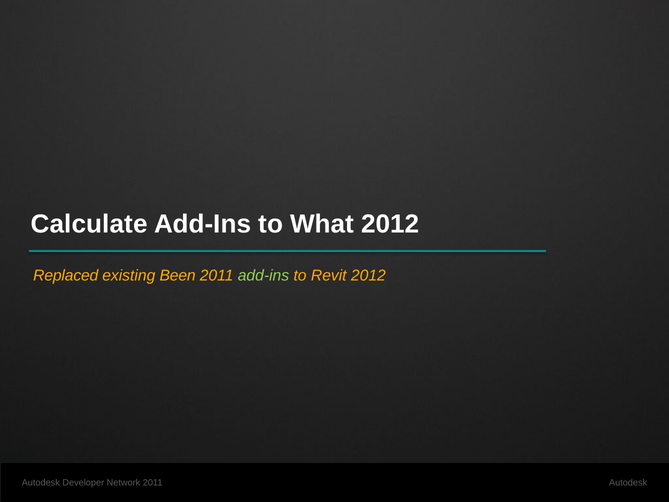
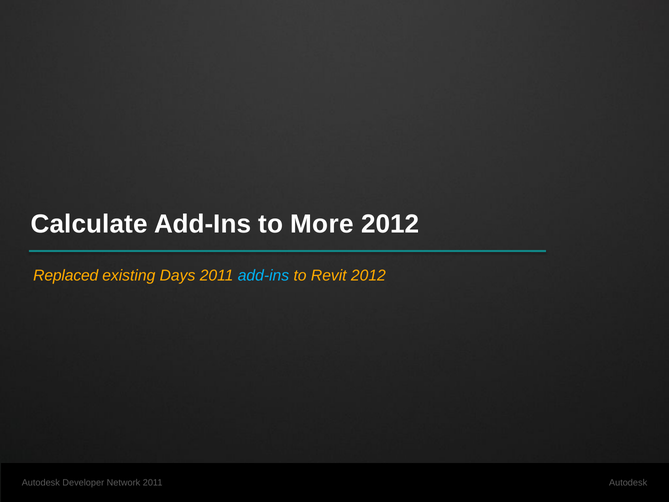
What: What -> More
Been: Been -> Days
add-ins at (263, 275) colour: light green -> light blue
